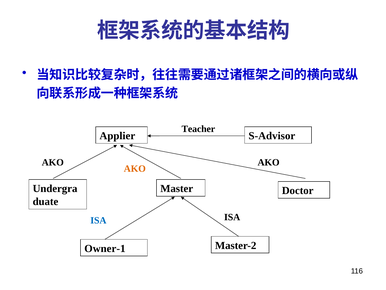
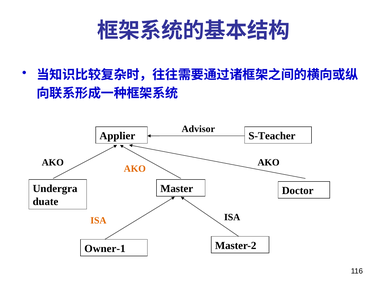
Teacher: Teacher -> Advisor
S-Advisor: S-Advisor -> S-Teacher
ISA at (98, 220) colour: blue -> orange
